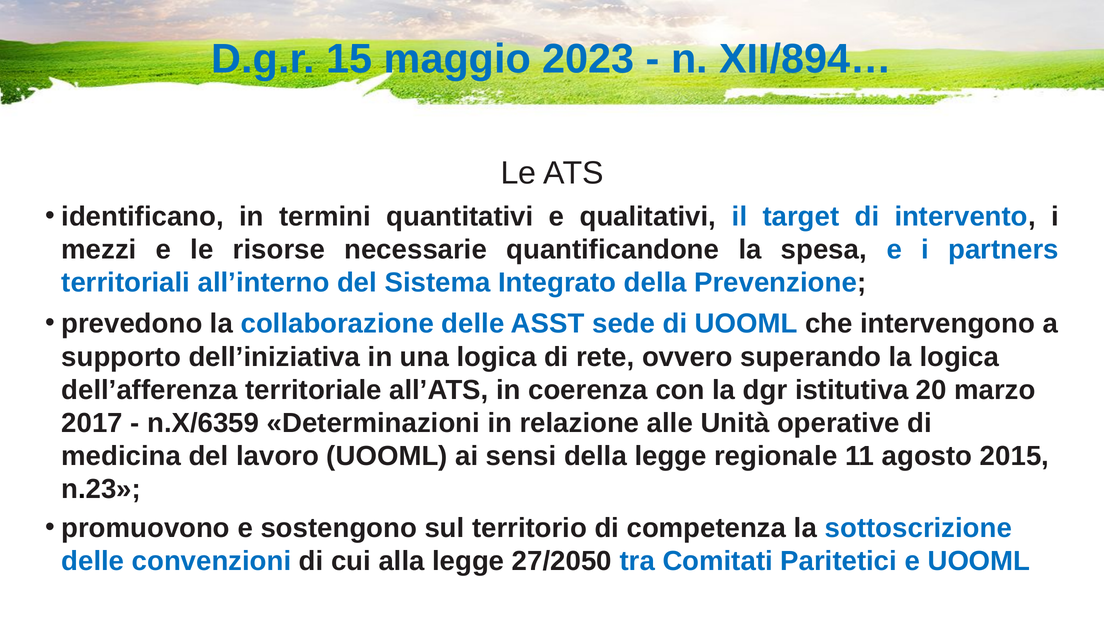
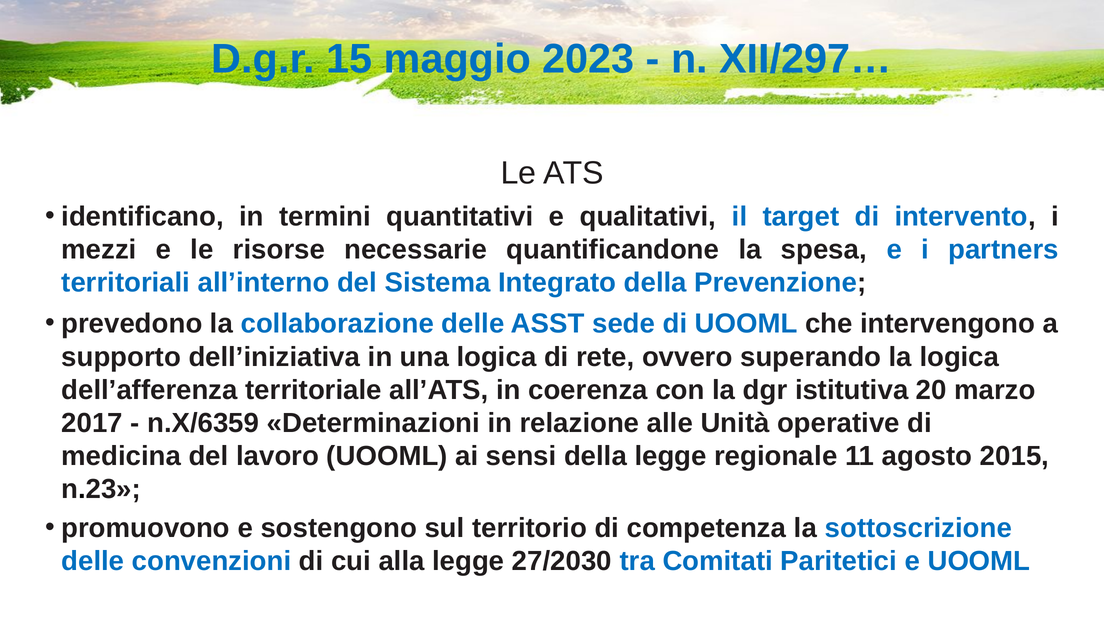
XII/894…: XII/894… -> XII/297…
27/2050: 27/2050 -> 27/2030
